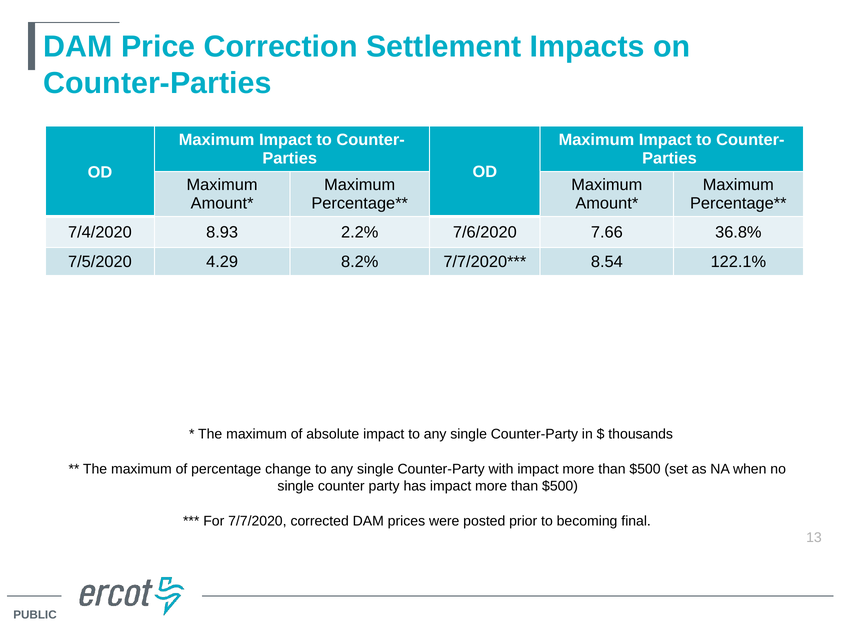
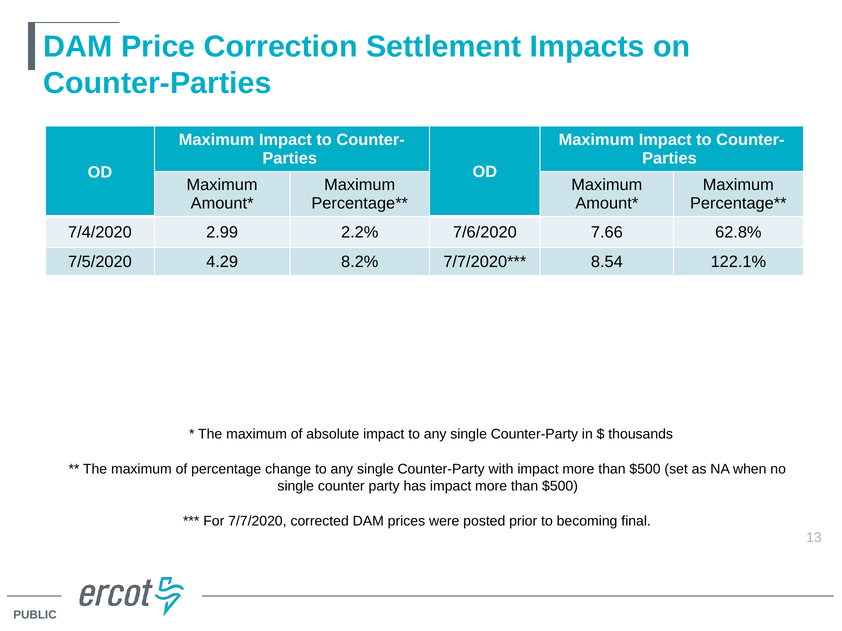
8.93: 8.93 -> 2.99
36.8%: 36.8% -> 62.8%
